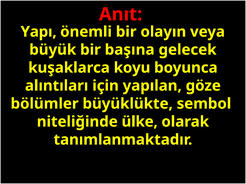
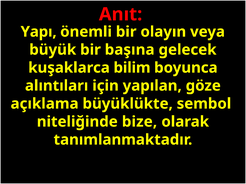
koyu: koyu -> bilim
bölümler: bölümler -> açıklama
ülke: ülke -> bize
